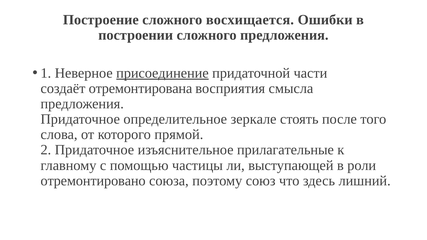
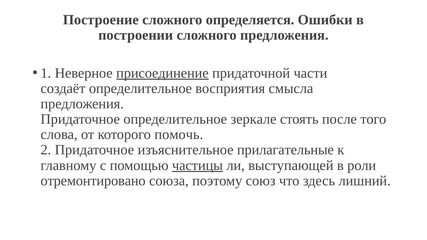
восхищается: восхищается -> определяется
создаёт отремонтирована: отремонтирована -> определительное
прямой: прямой -> помочь
частицы underline: none -> present
